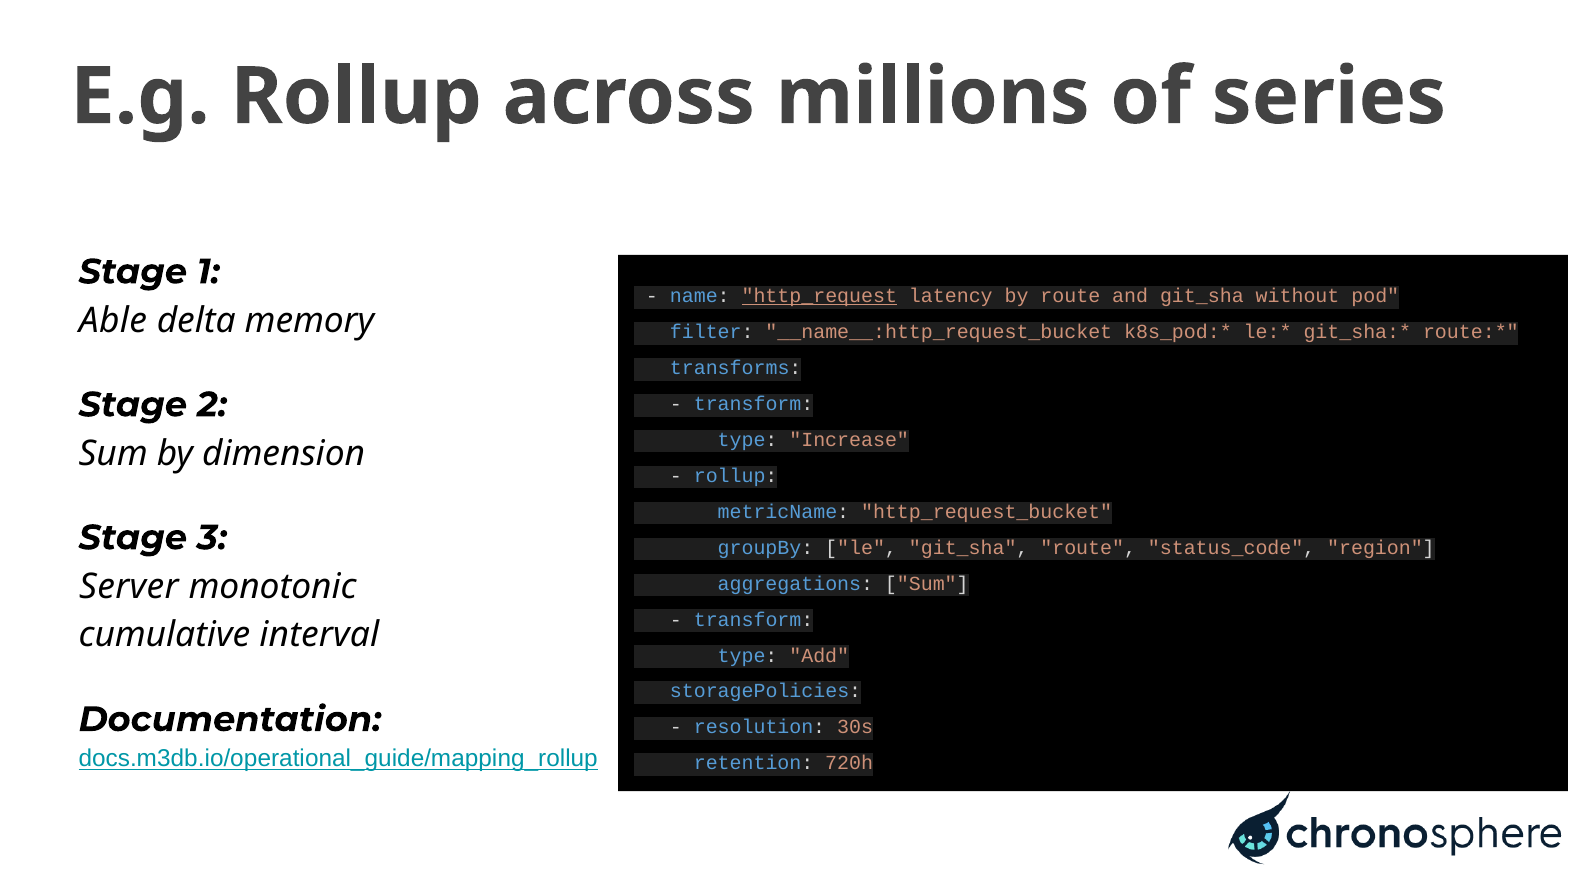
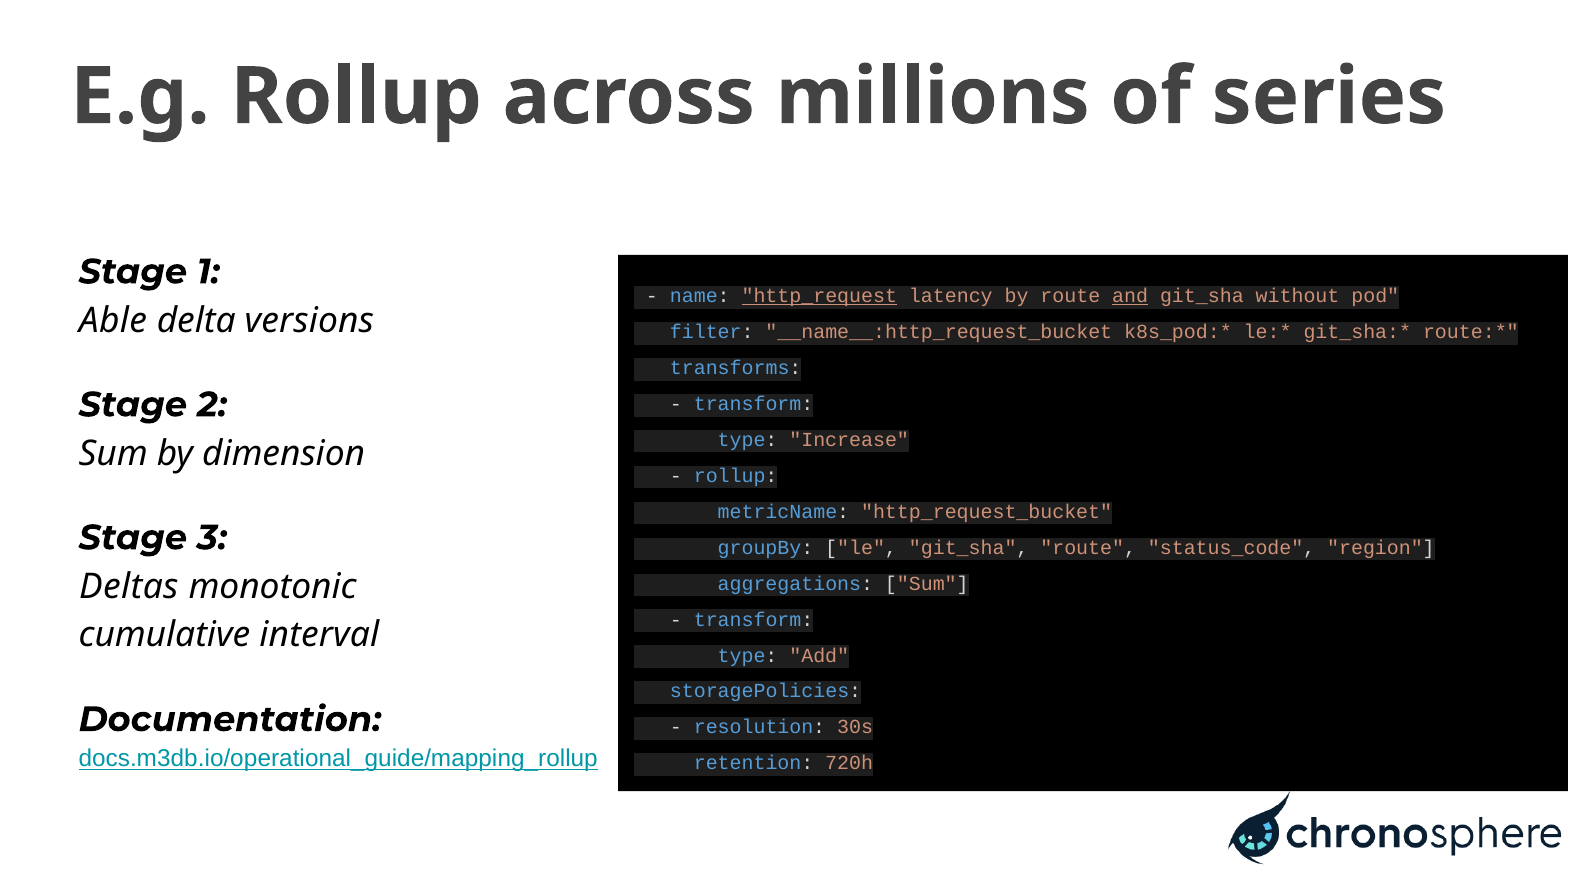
and underline: none -> present
memory: memory -> versions
Server: Server -> Deltas
